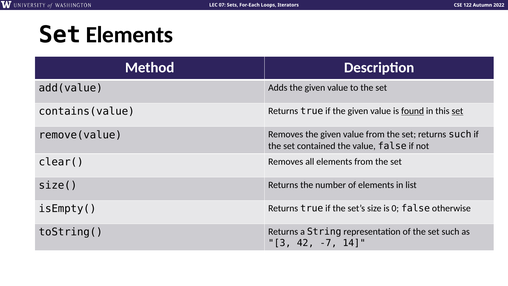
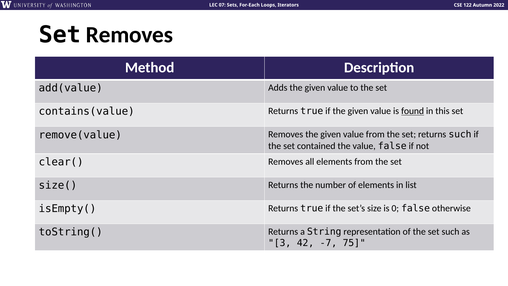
Set Elements: Elements -> Removes
set at (457, 111) underline: present -> none
14: 14 -> 75
